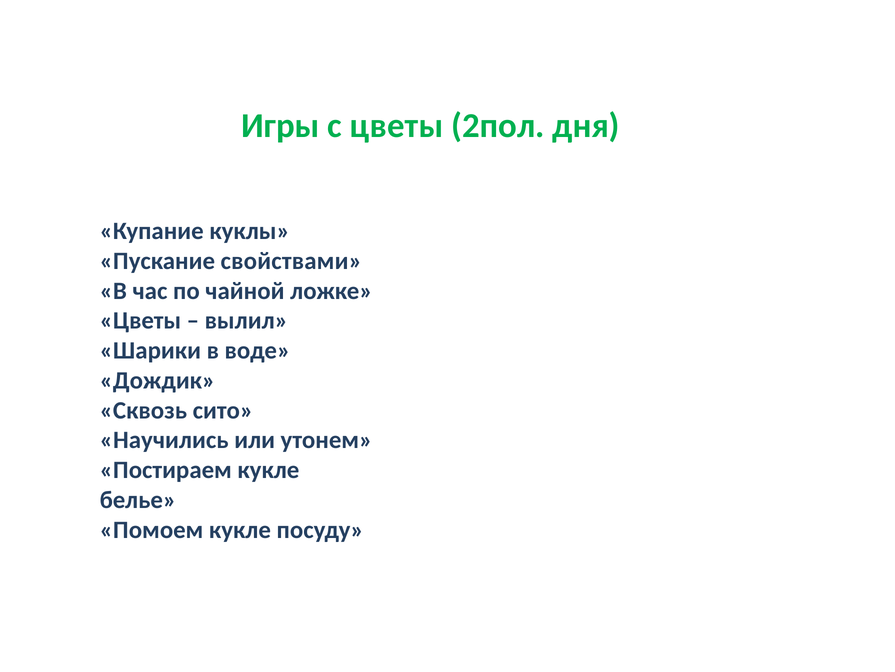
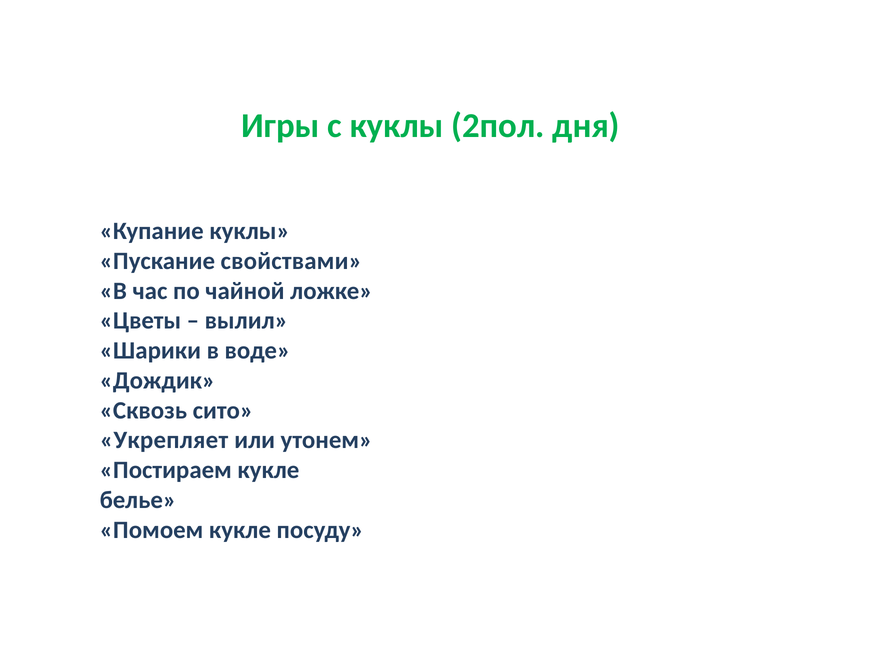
с цветы: цветы -> куклы
Научились: Научились -> Укрепляет
